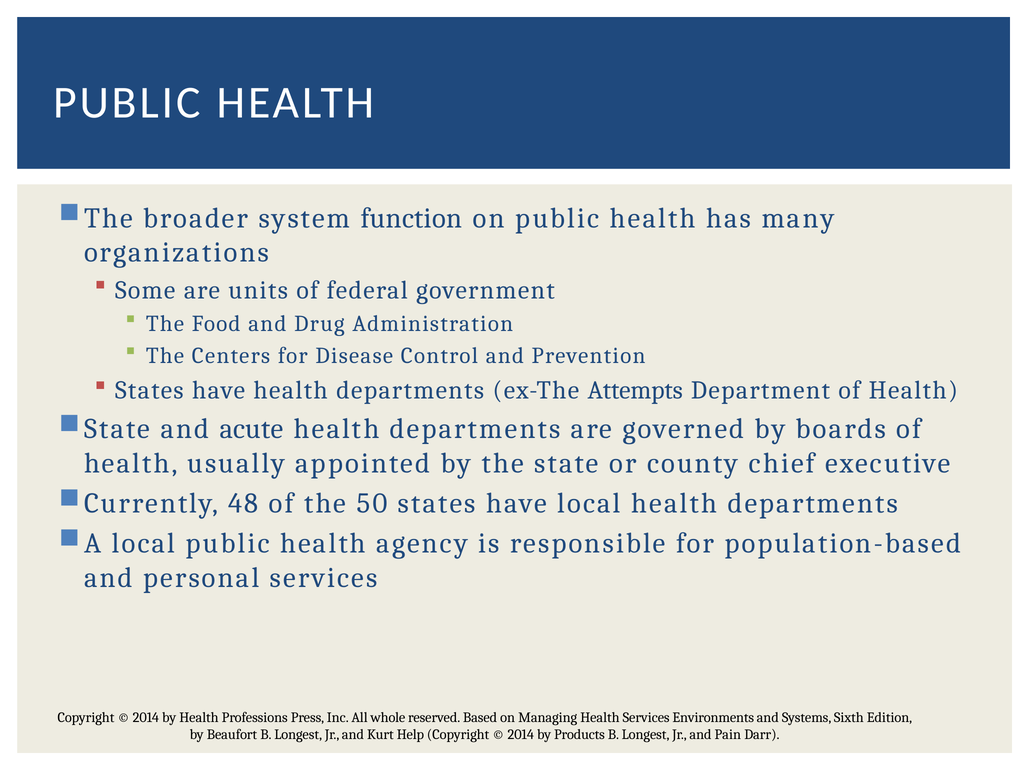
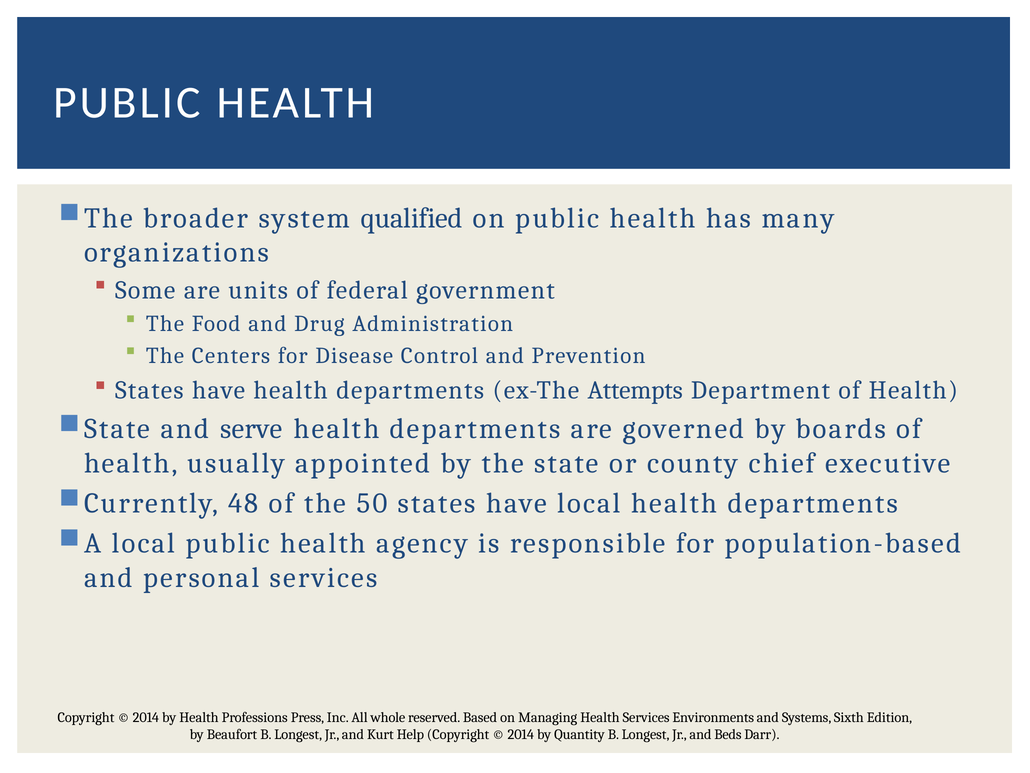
function: function -> qualified
acute: acute -> serve
Products: Products -> Quantity
Pain: Pain -> Beds
